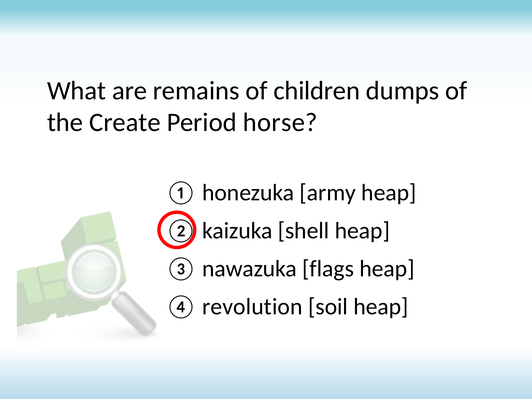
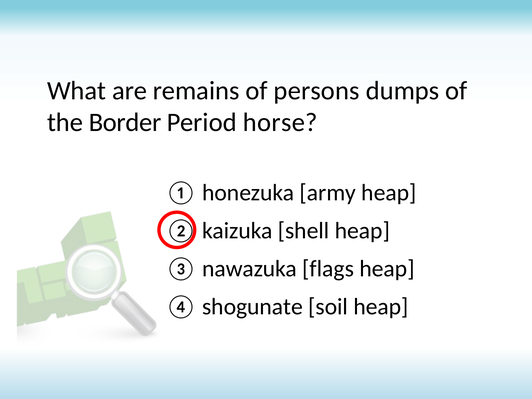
children: children -> persons
Create: Create -> Border
revolution: revolution -> shogunate
